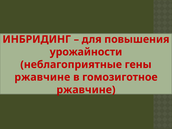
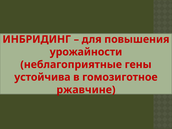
ржавчине at (42, 77): ржавчине -> устойчива
